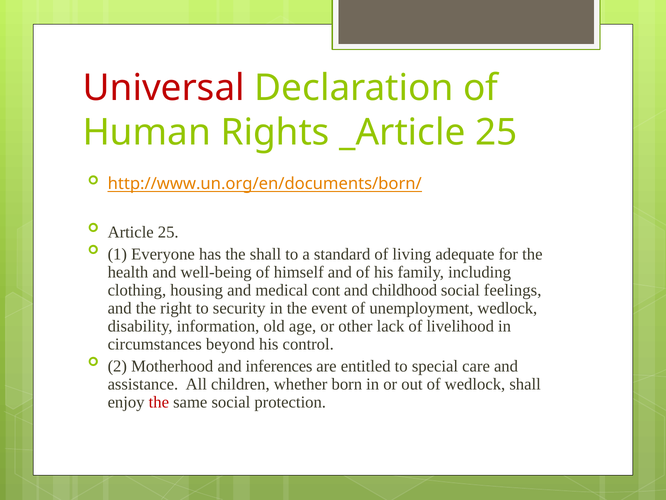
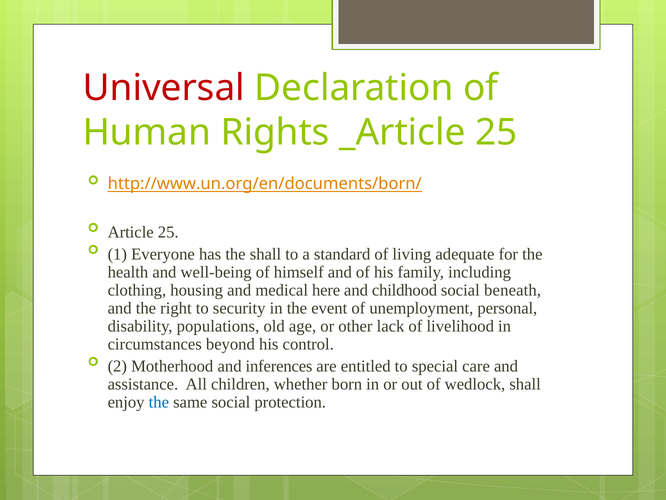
cont: cont -> here
feelings: feelings -> beneath
unemployment wedlock: wedlock -> personal
information: information -> populations
the at (159, 402) colour: red -> blue
